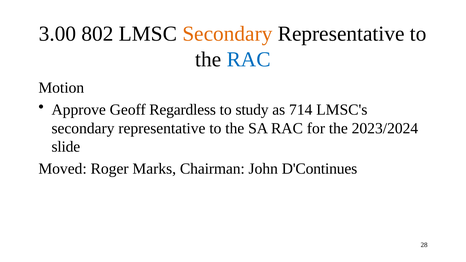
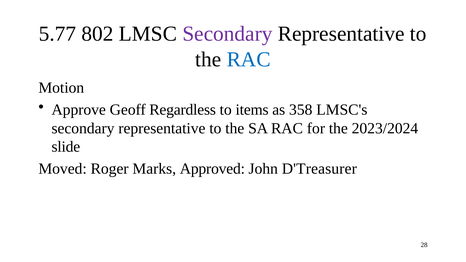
3.00: 3.00 -> 5.77
Secondary at (227, 34) colour: orange -> purple
study: study -> items
714: 714 -> 358
Chairman: Chairman -> Approved
D'Continues: D'Continues -> D'Treasurer
